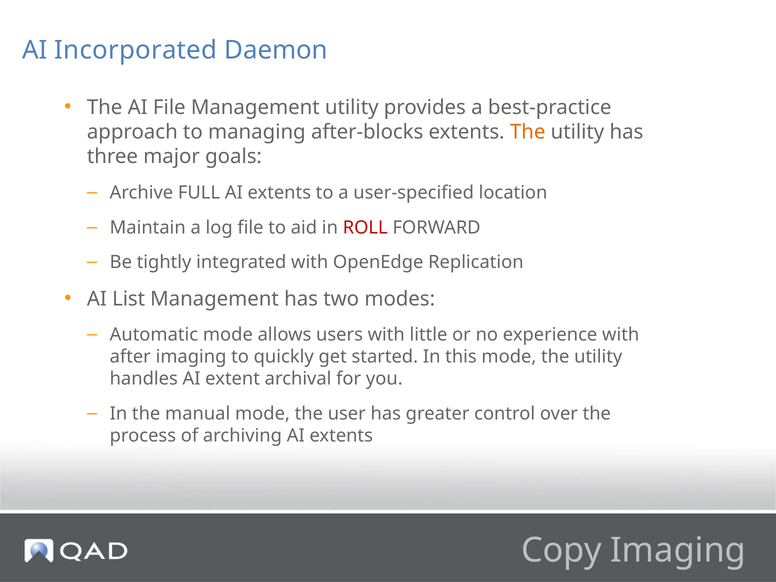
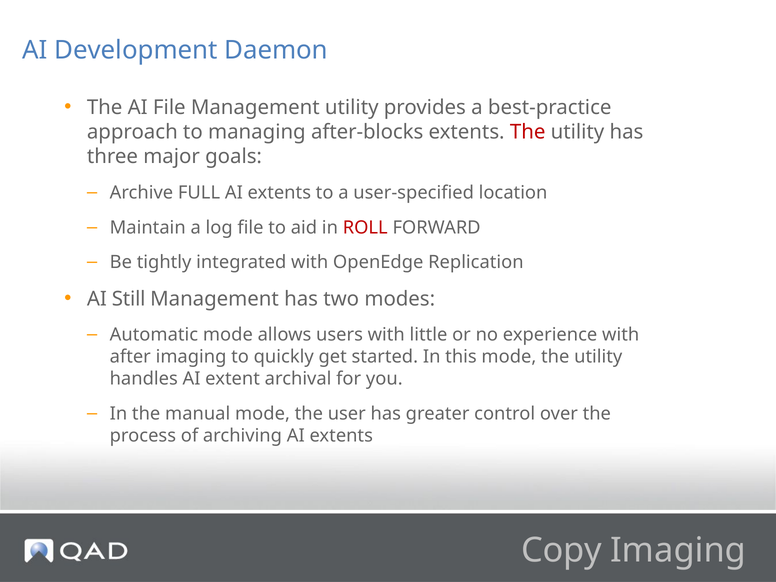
Incorporated: Incorporated -> Development
The at (528, 132) colour: orange -> red
List: List -> Still
